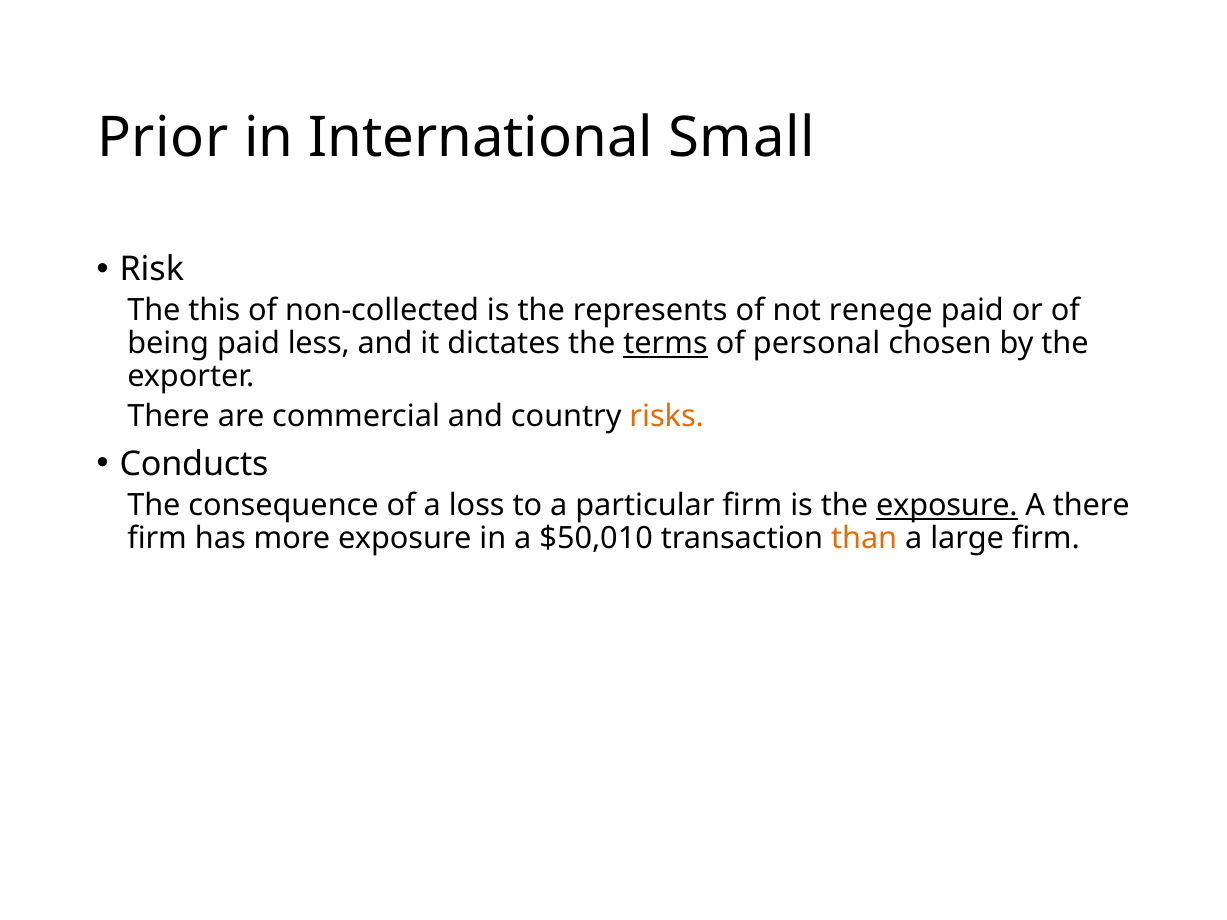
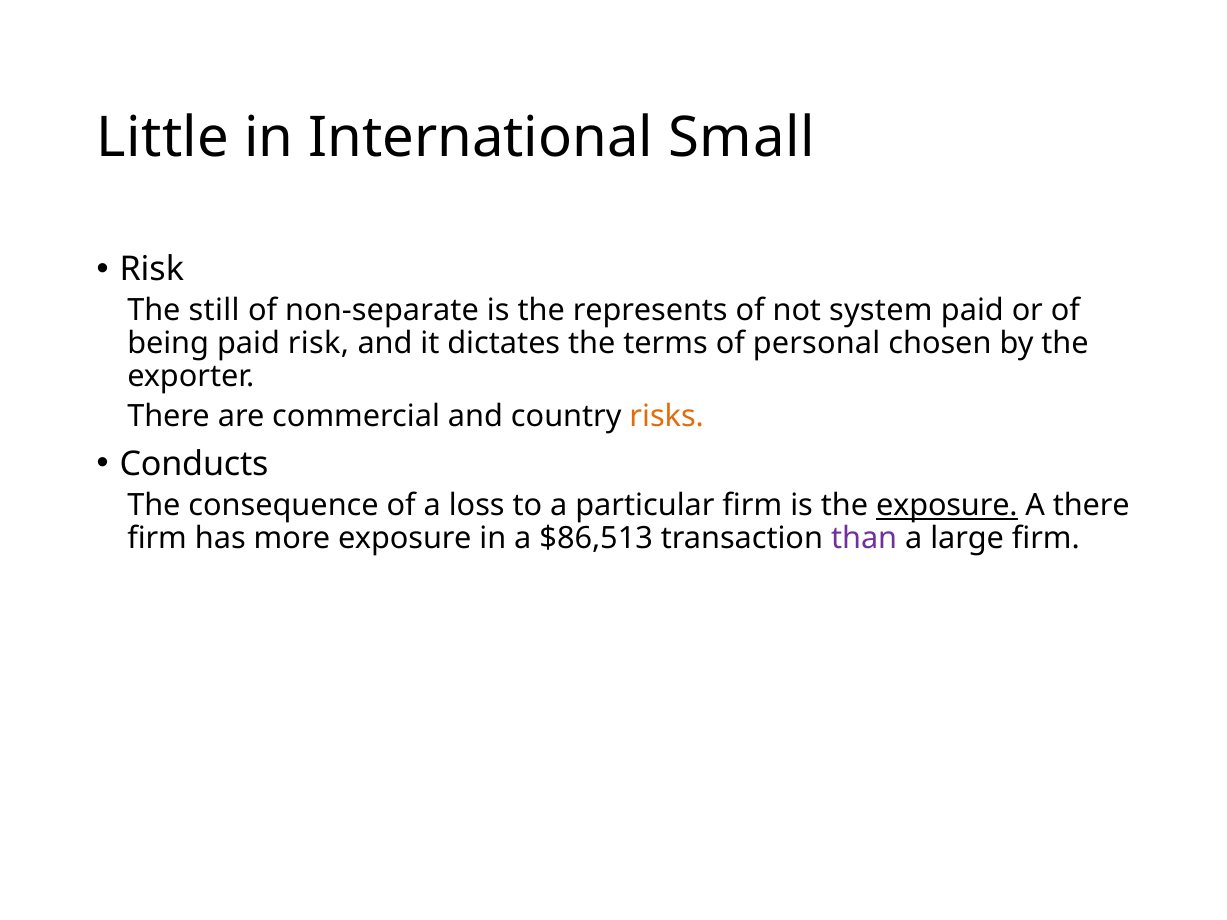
Prior: Prior -> Little
this: this -> still
non-collected: non-collected -> non-separate
renege: renege -> system
paid less: less -> risk
terms underline: present -> none
$50,010: $50,010 -> $86,513
than colour: orange -> purple
